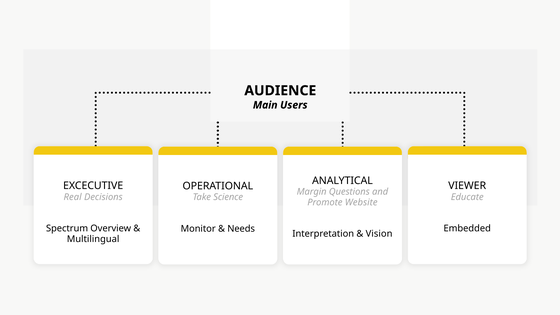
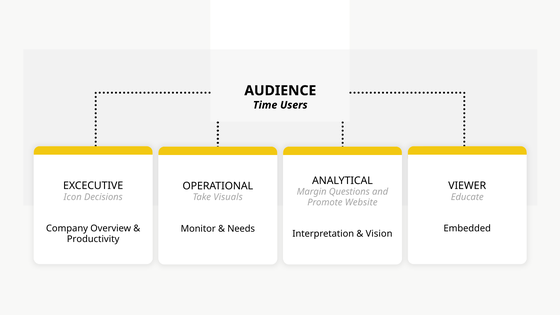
Main: Main -> Time
Real: Real -> Icon
Science: Science -> Visuals
Spectrum: Spectrum -> Company
Multilingual: Multilingual -> Productivity
